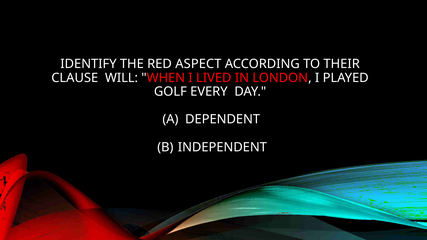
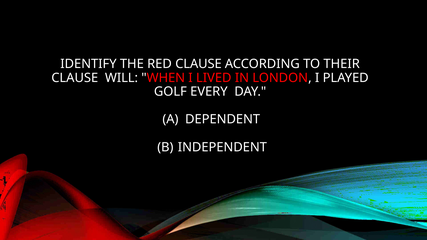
RED ASPECT: ASPECT -> CLAUSE
